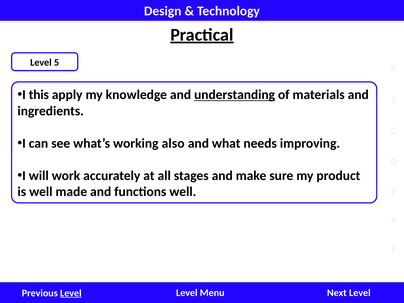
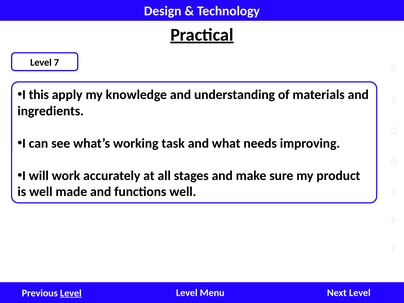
5: 5 -> 7
understanding underline: present -> none
also: also -> task
